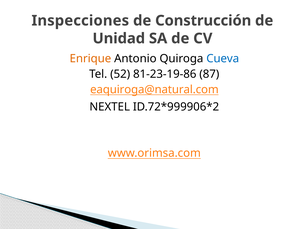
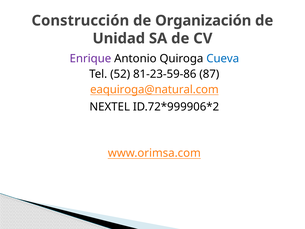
Inspecciones: Inspecciones -> Construcción
Construcción: Construcción -> Organización
Enrique colour: orange -> purple
81-23-19-86: 81-23-19-86 -> 81-23-59-86
